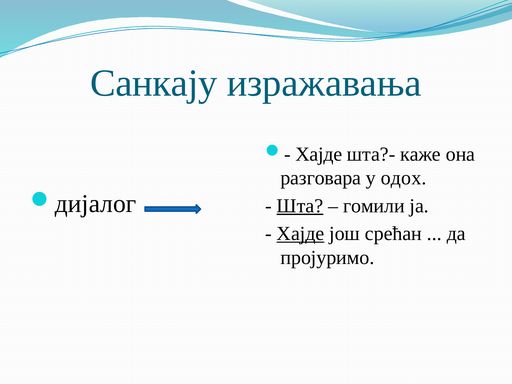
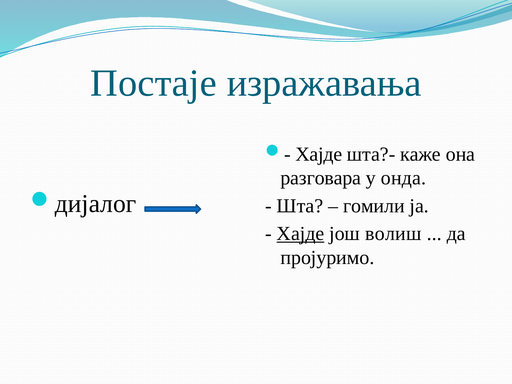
Санкају: Санкају -> Постаје
одох: одох -> онда
Шта underline: present -> none
срећан: срећан -> волиш
